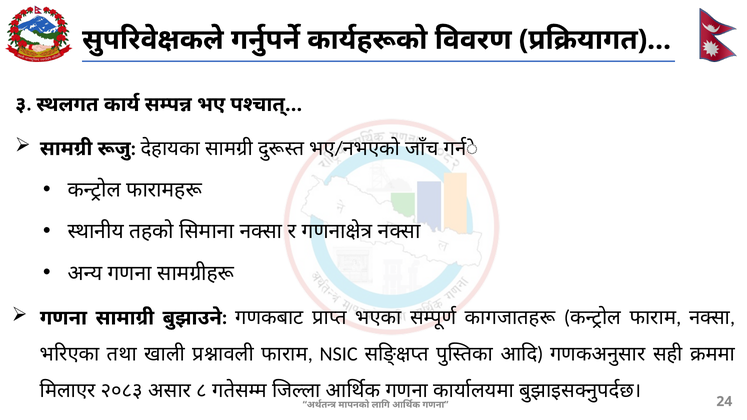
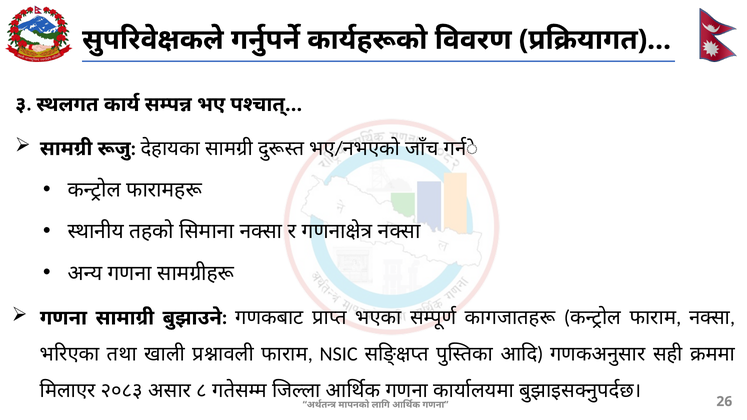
24: 24 -> 26
